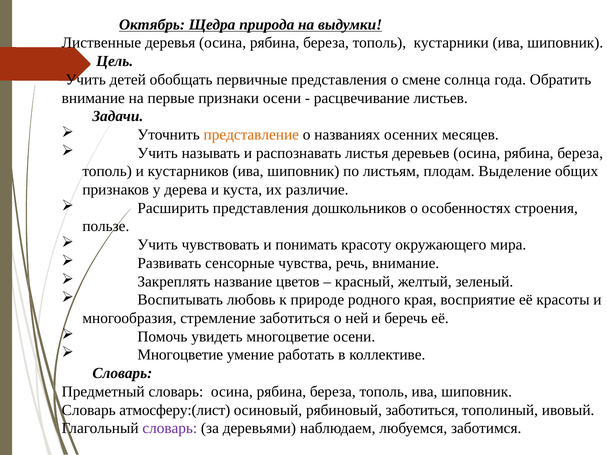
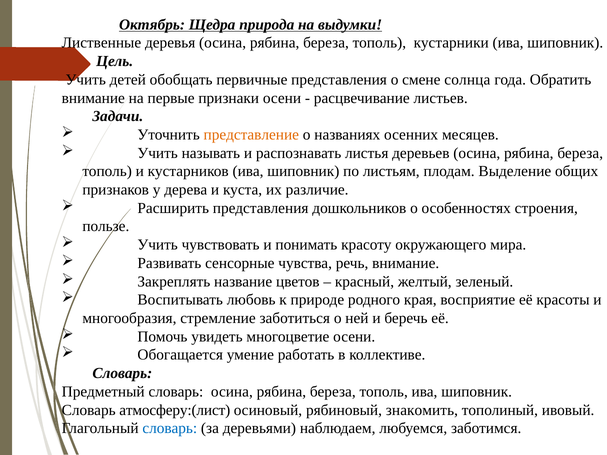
Многоцветие at (180, 355): Многоцветие -> Обогащается
рябиновый заботиться: заботиться -> знакомить
словарь at (170, 428) colour: purple -> blue
